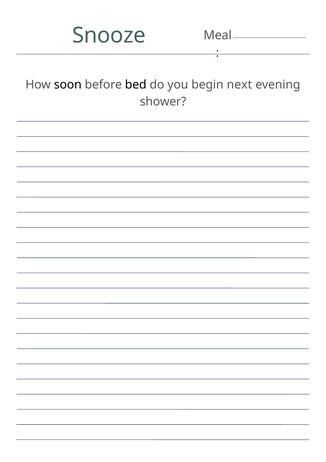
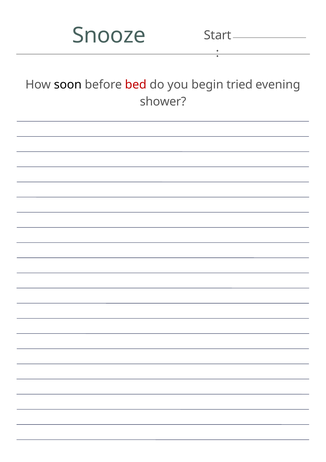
Meal: Meal -> Start
bed colour: black -> red
next: next -> tried
